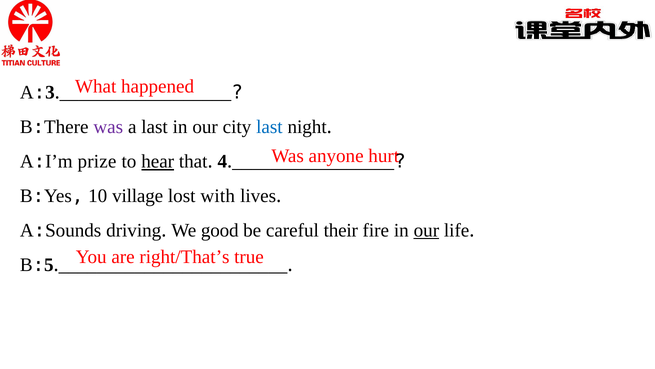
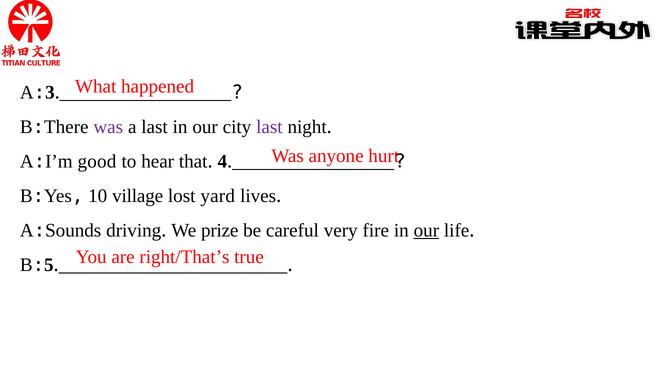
last at (269, 127) colour: blue -> purple
prize: prize -> good
hear underline: present -> none
with: with -> yard
good: good -> prize
their: their -> very
